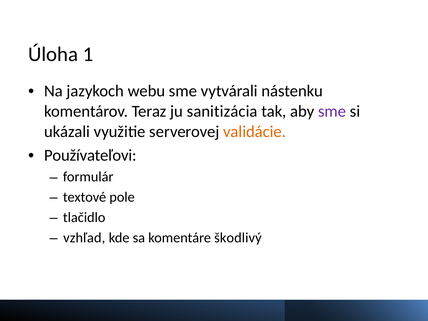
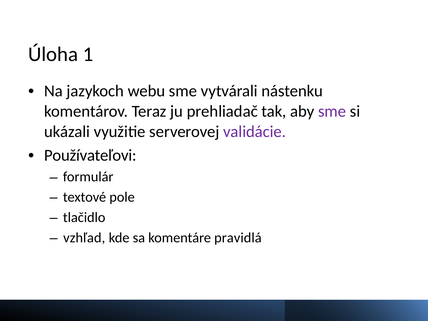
sanitizácia: sanitizácia -> prehliadač
validácie colour: orange -> purple
škodlivý: škodlivý -> pravidlá
